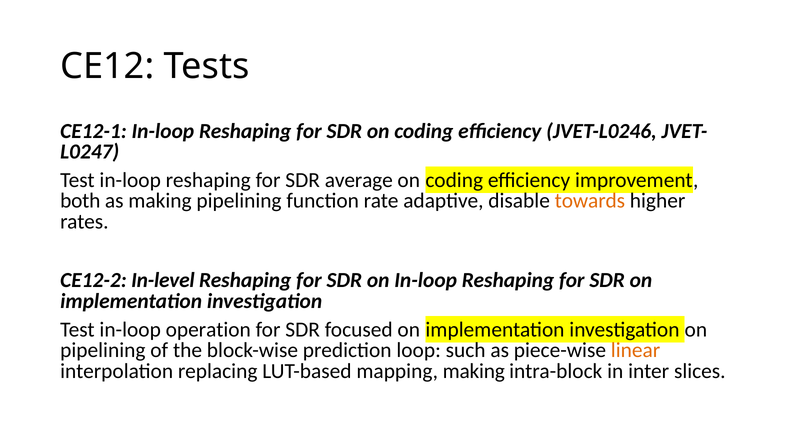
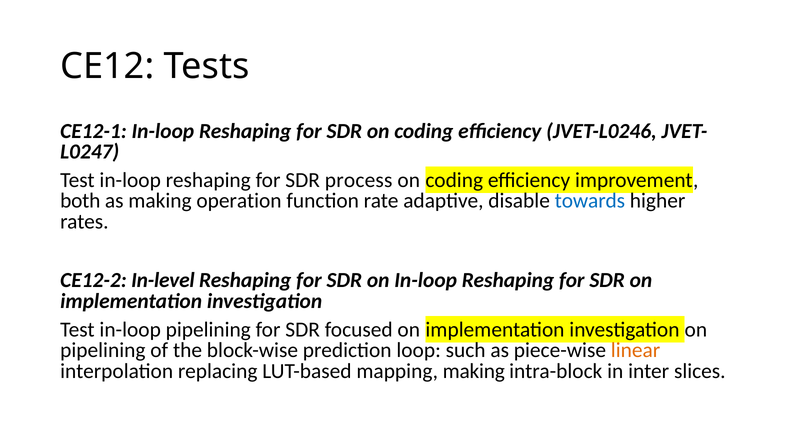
average: average -> process
making pipelining: pipelining -> operation
towards colour: orange -> blue
in-loop operation: operation -> pipelining
